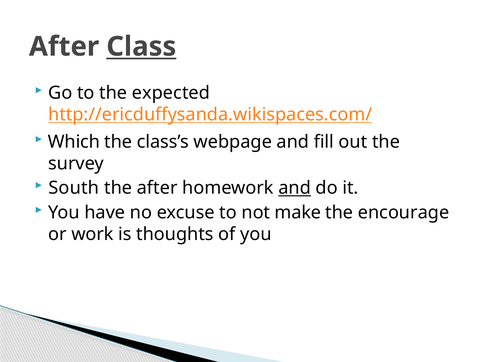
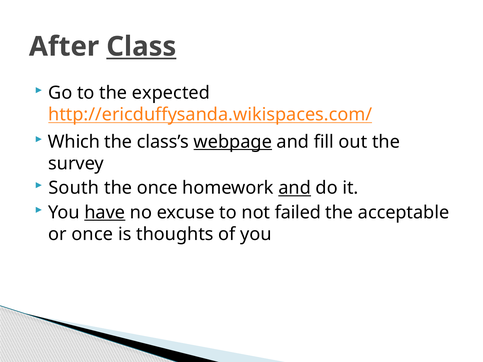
webpage underline: none -> present
the after: after -> once
have underline: none -> present
make: make -> failed
encourage: encourage -> acceptable
or work: work -> once
